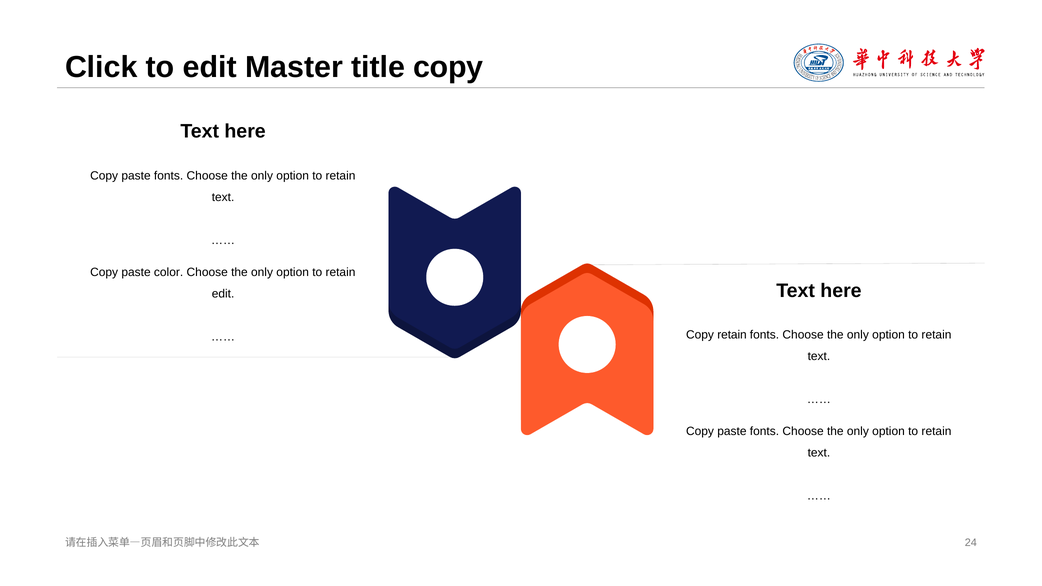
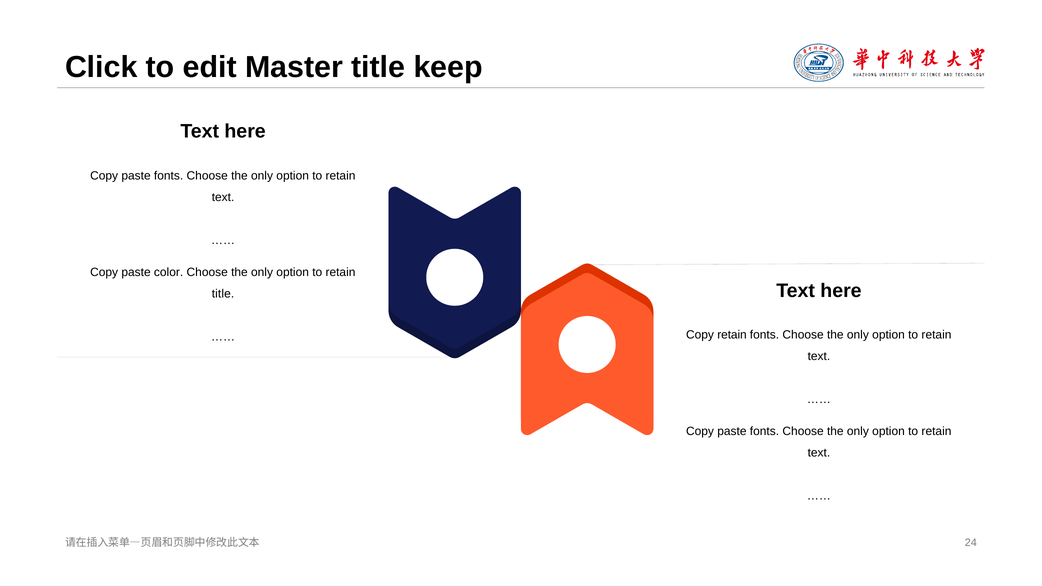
title copy: copy -> keep
edit at (223, 294): edit -> title
